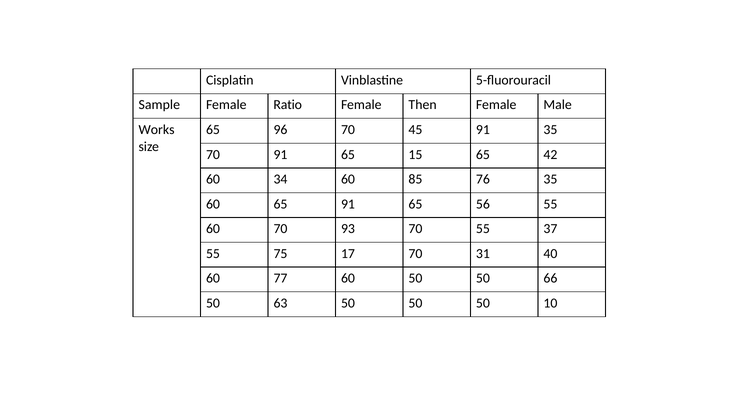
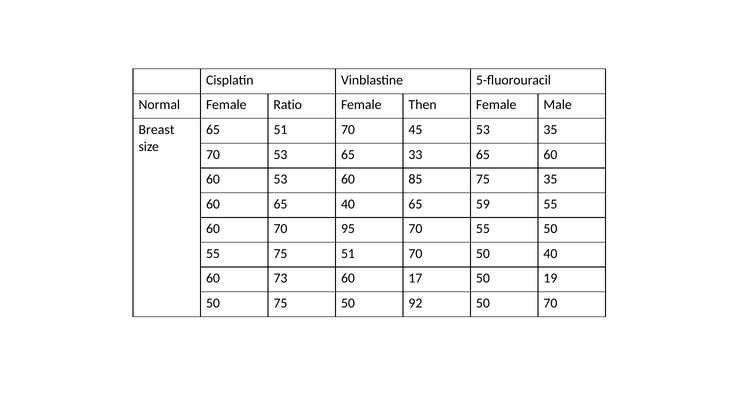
Sample: Sample -> Normal
Works: Works -> Breast
65 96: 96 -> 51
45 91: 91 -> 53
70 91: 91 -> 53
15: 15 -> 33
65 42: 42 -> 60
60 34: 34 -> 53
85 76: 76 -> 75
65 91: 91 -> 40
56: 56 -> 59
93: 93 -> 95
55 37: 37 -> 50
75 17: 17 -> 51
70 31: 31 -> 50
77: 77 -> 73
60 50: 50 -> 17
66: 66 -> 19
50 63: 63 -> 75
50 at (415, 303): 50 -> 92
50 10: 10 -> 70
